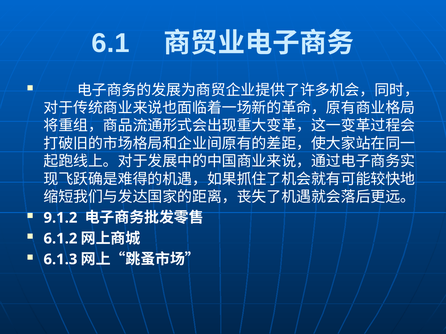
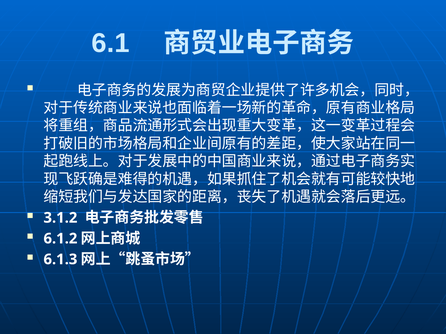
9.1.2: 9.1.2 -> 3.1.2
